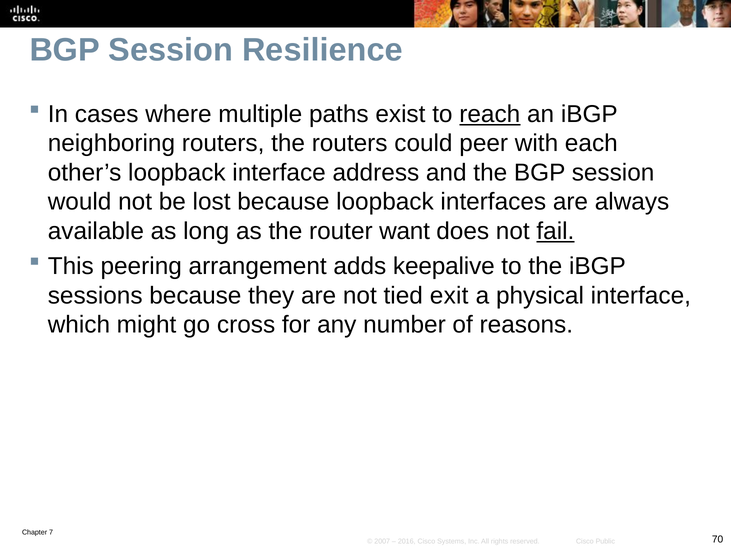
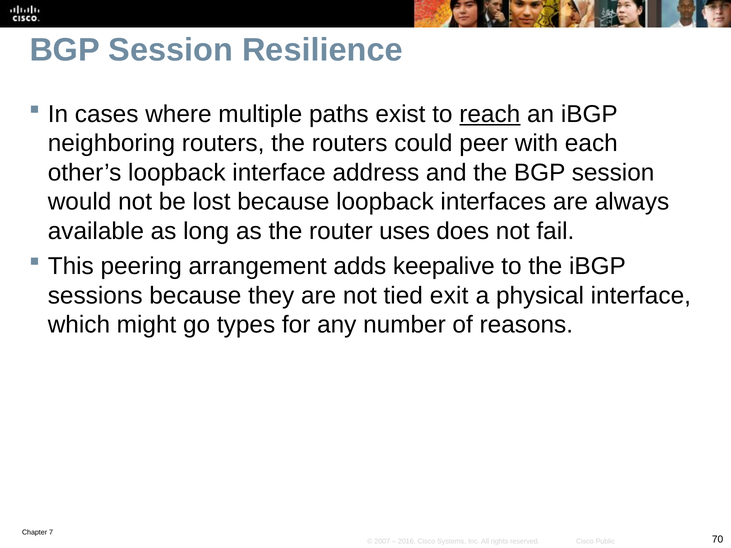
want: want -> uses
fail underline: present -> none
cross: cross -> types
